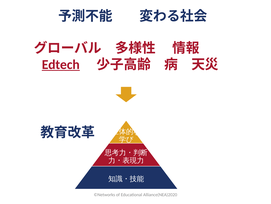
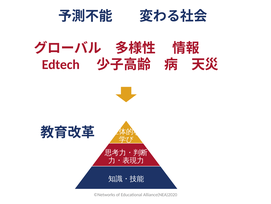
Edtech underline: present -> none
